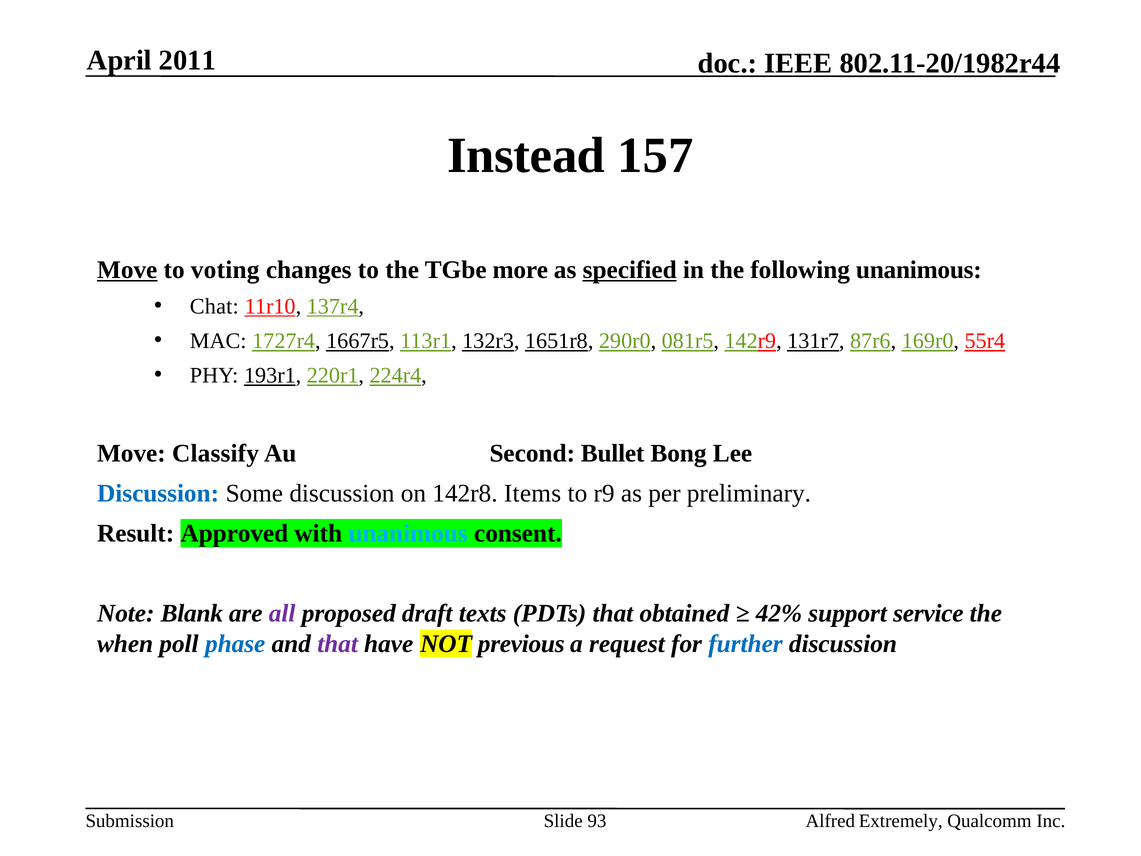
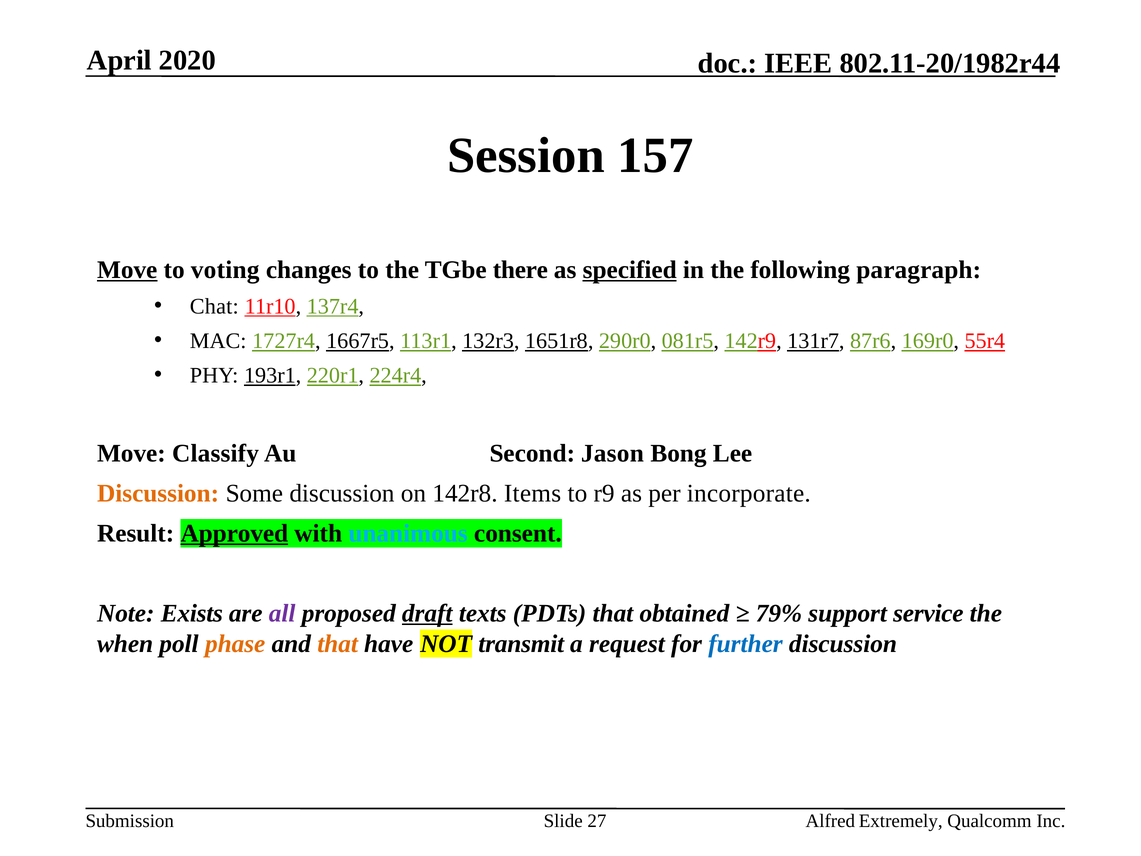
2011: 2011 -> 2020
Instead: Instead -> Session
more: more -> there
following unanimous: unanimous -> paragraph
Bullet: Bullet -> Jason
Discussion at (158, 493) colour: blue -> orange
preliminary: preliminary -> incorporate
Approved underline: none -> present
Blank: Blank -> Exists
draft underline: none -> present
42%: 42% -> 79%
phase colour: blue -> orange
that at (338, 644) colour: purple -> orange
previous: previous -> transmit
93: 93 -> 27
